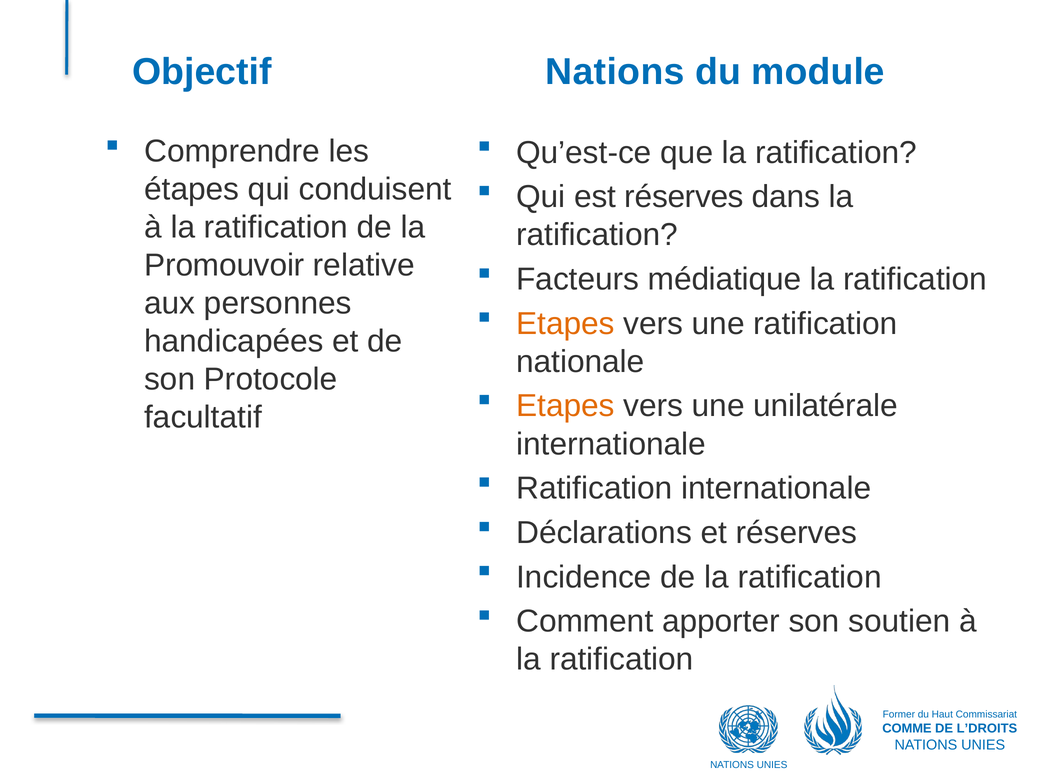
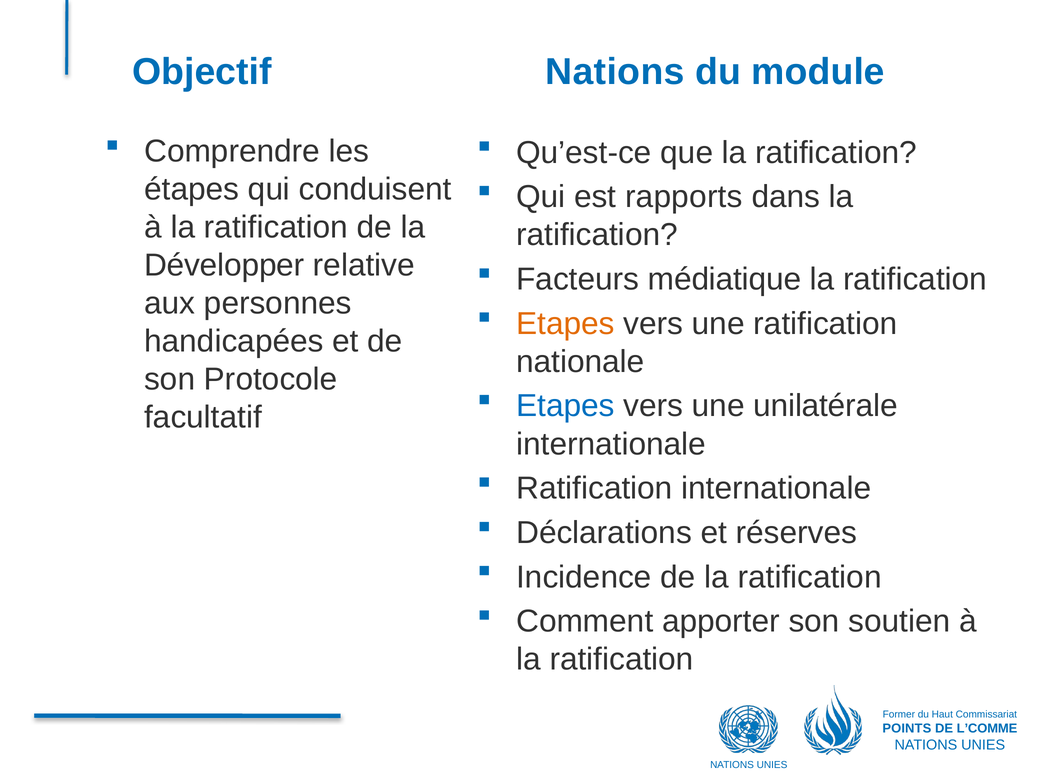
est réserves: réserves -> rapports
Promouvoir: Promouvoir -> Développer
Etapes at (566, 406) colour: orange -> blue
COMME: COMME -> POINTS
L’DROITS: L’DROITS -> L’COMME
